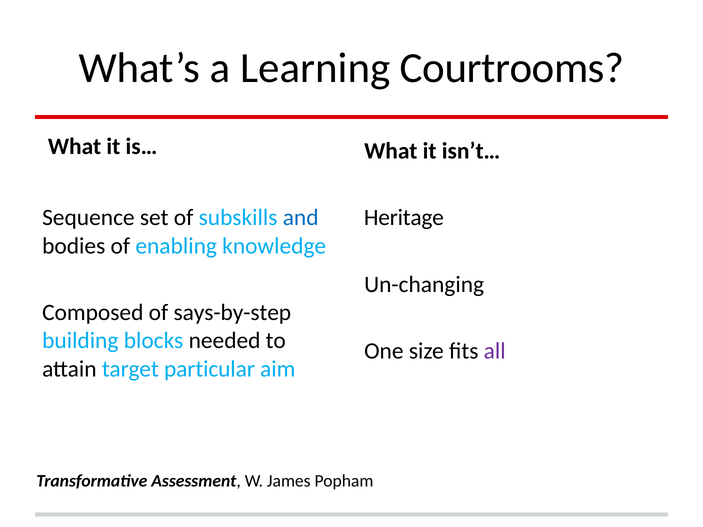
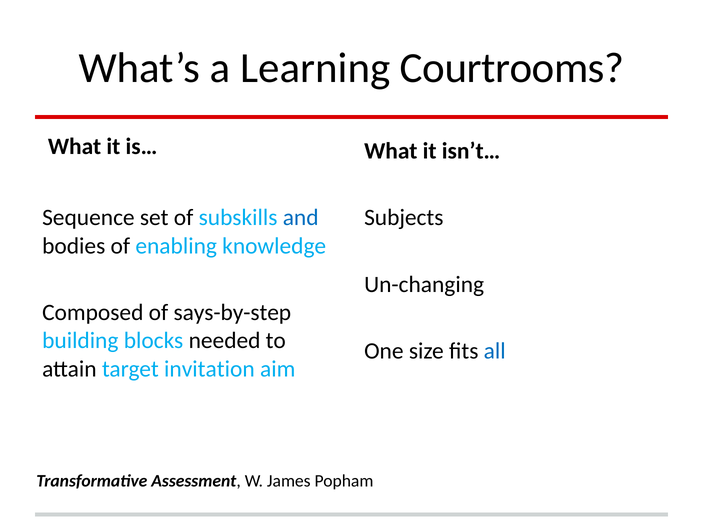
Heritage: Heritage -> Subjects
all colour: purple -> blue
particular: particular -> invitation
